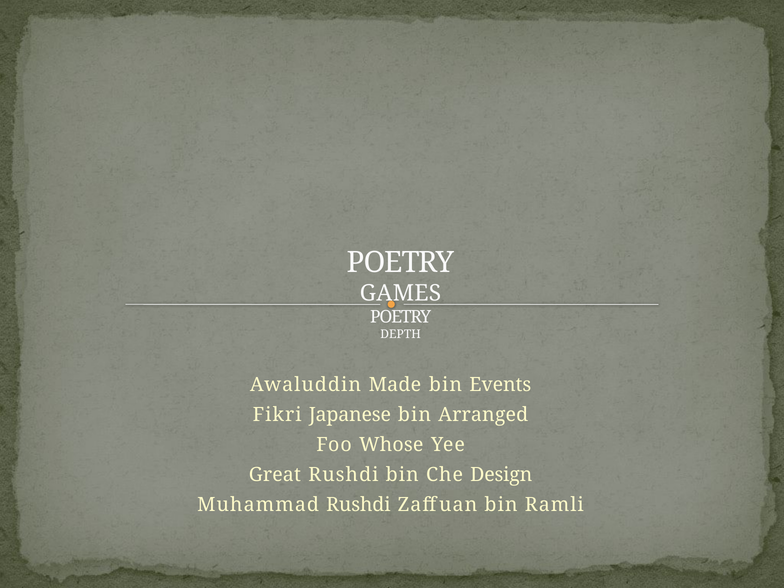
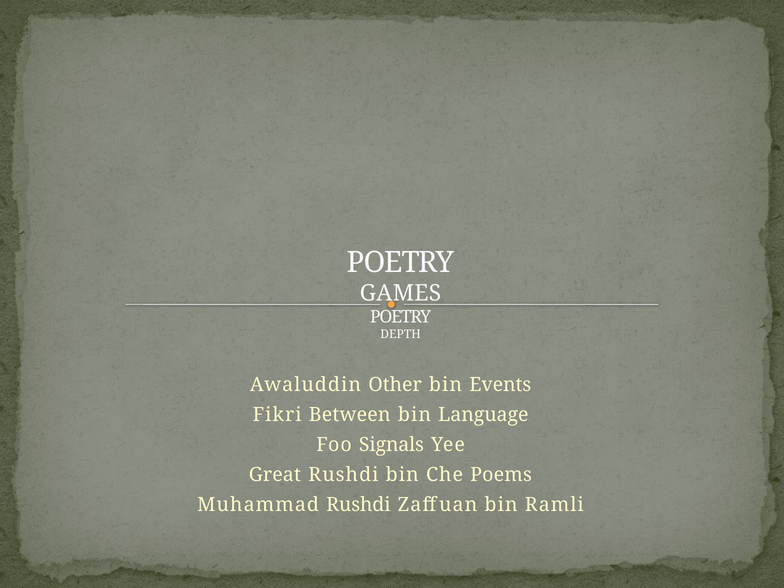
Made: Made -> Other
Japanese: Japanese -> Between
Arranged: Arranged -> Language
Whose: Whose -> Signals
Design: Design -> Poems
